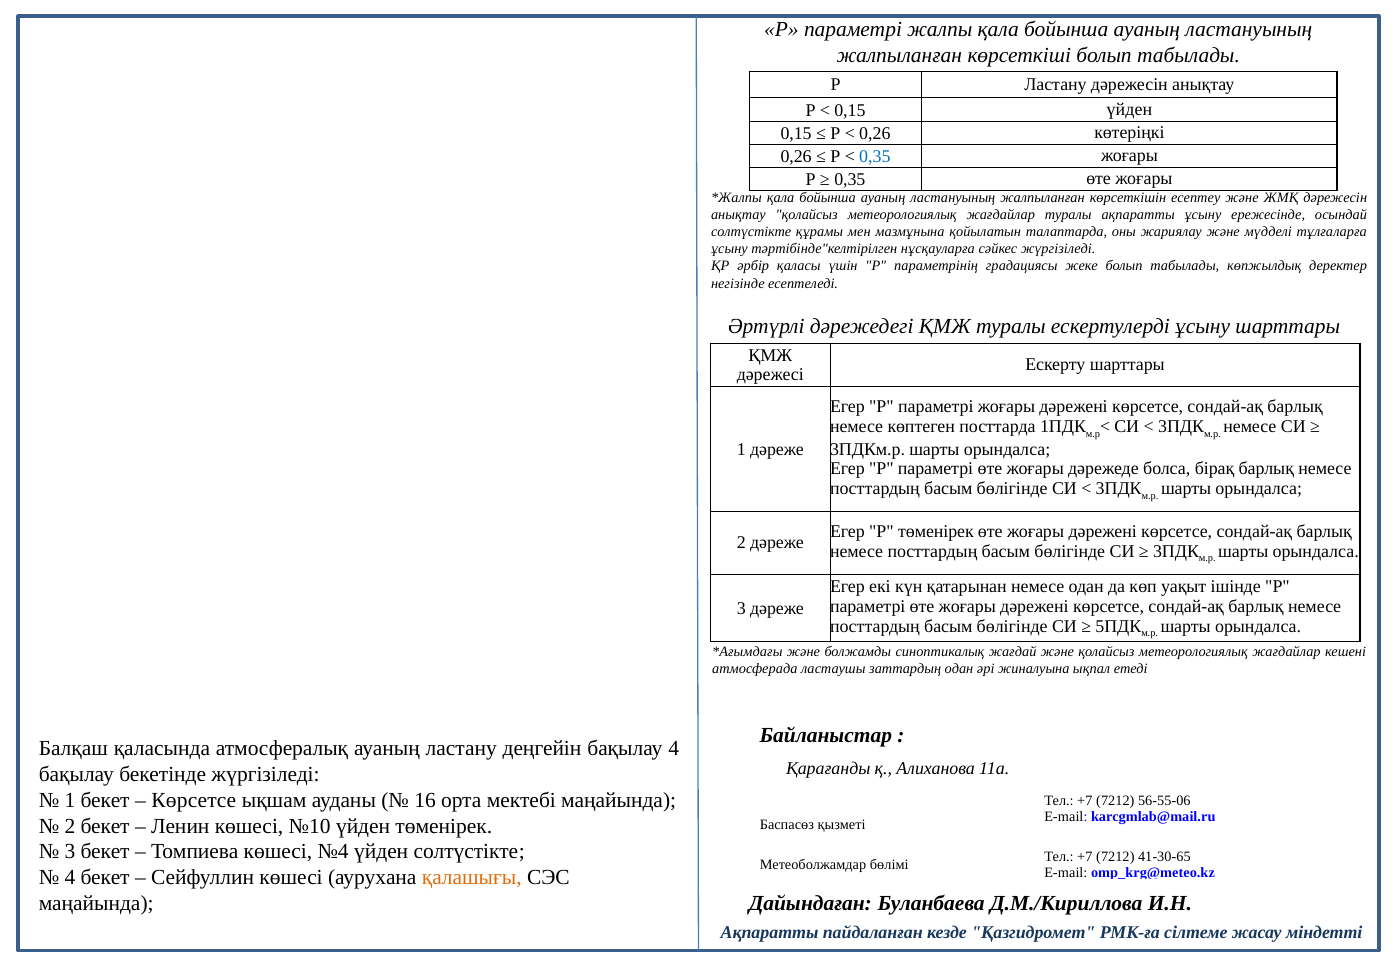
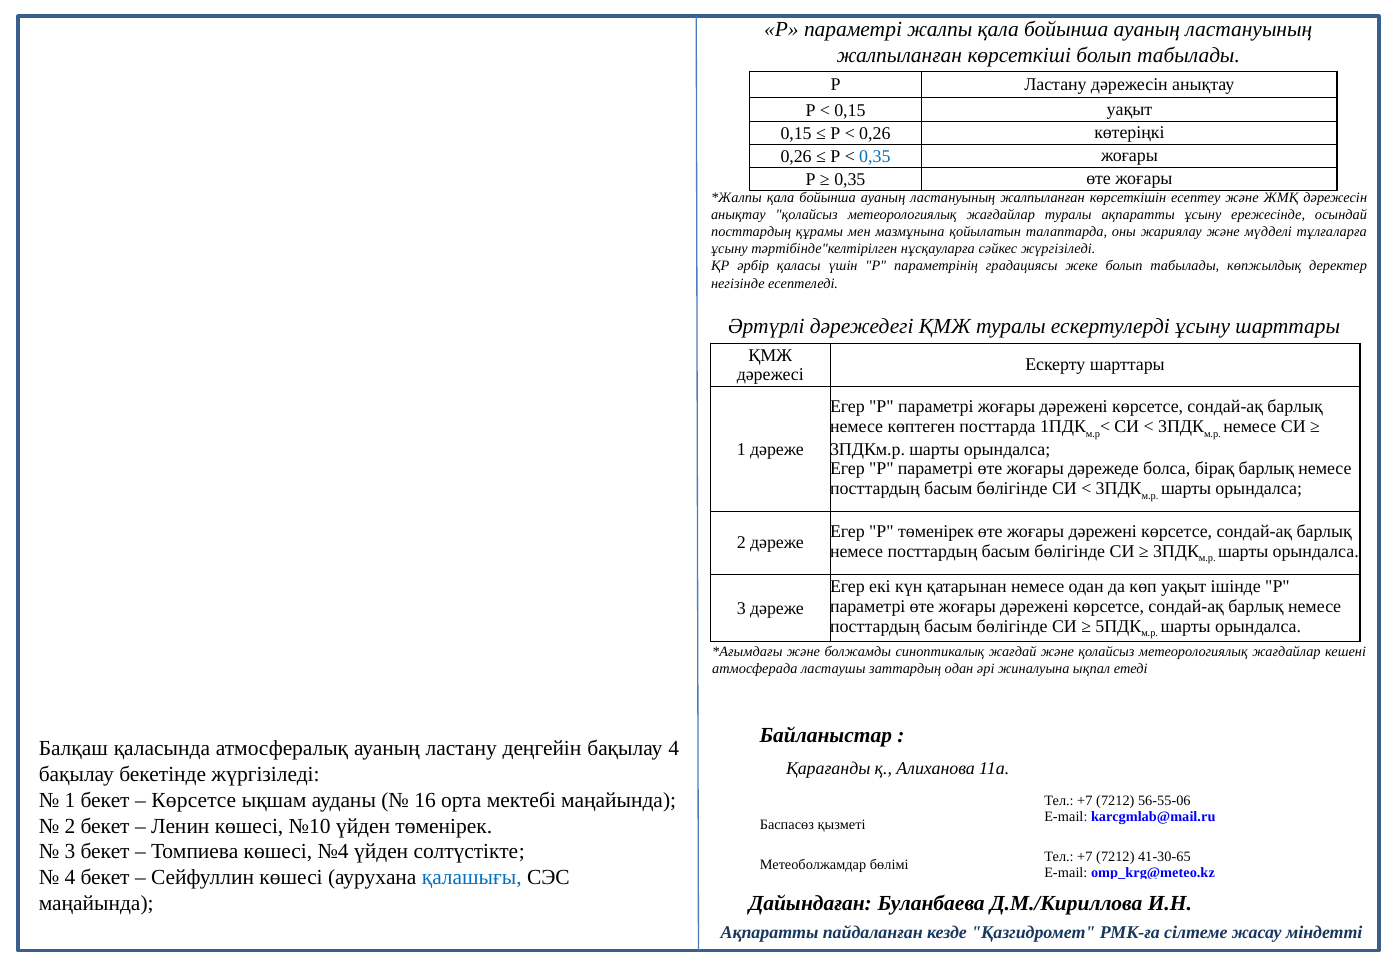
0,15 үйден: үйден -> уақыт
солтүстікте at (751, 232): солтүстікте -> посттардың
қалашығы colour: orange -> blue
